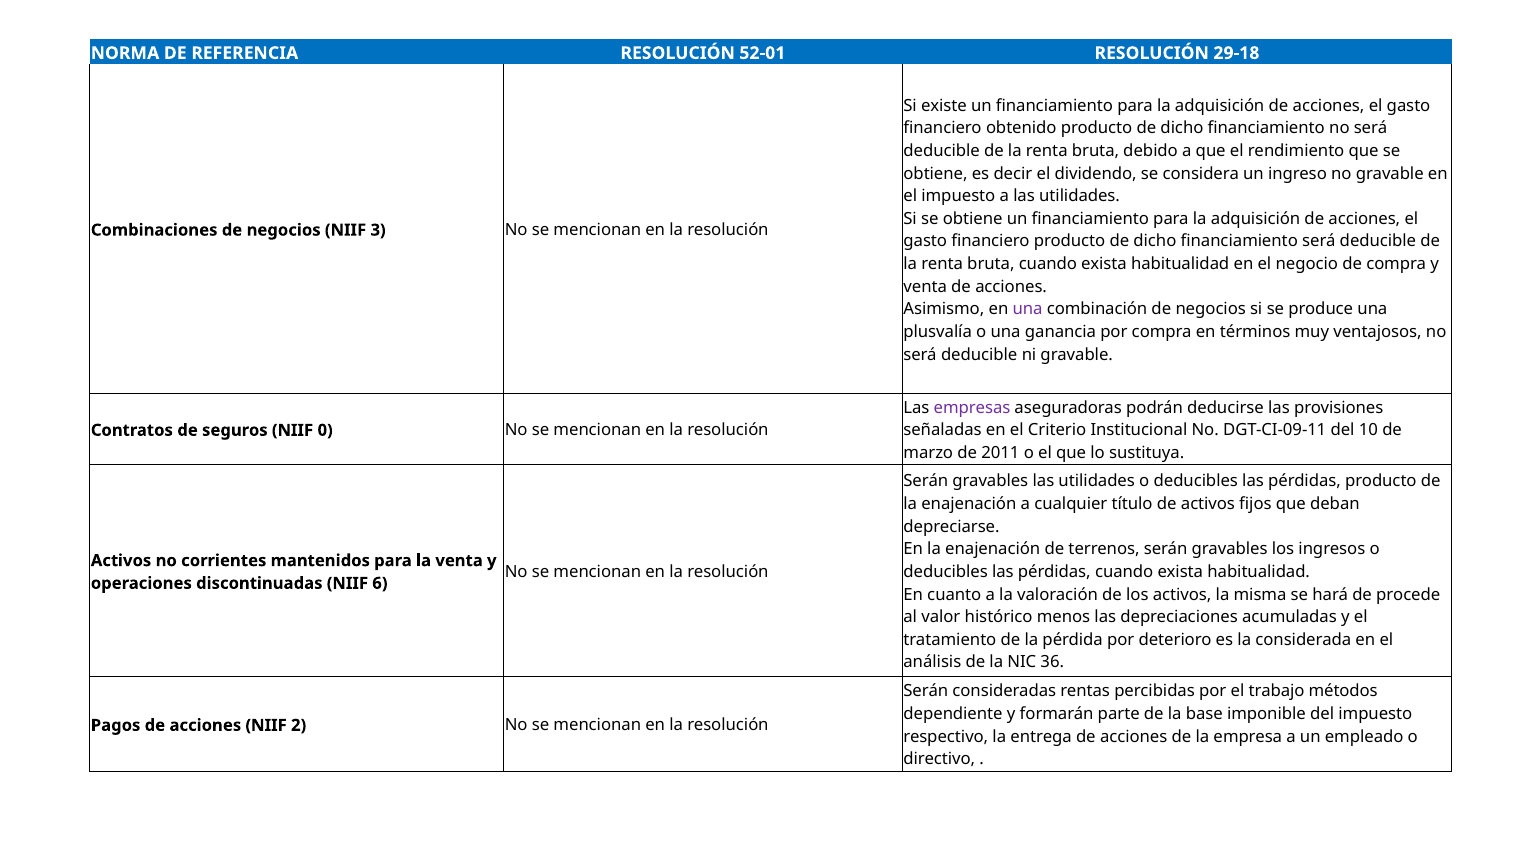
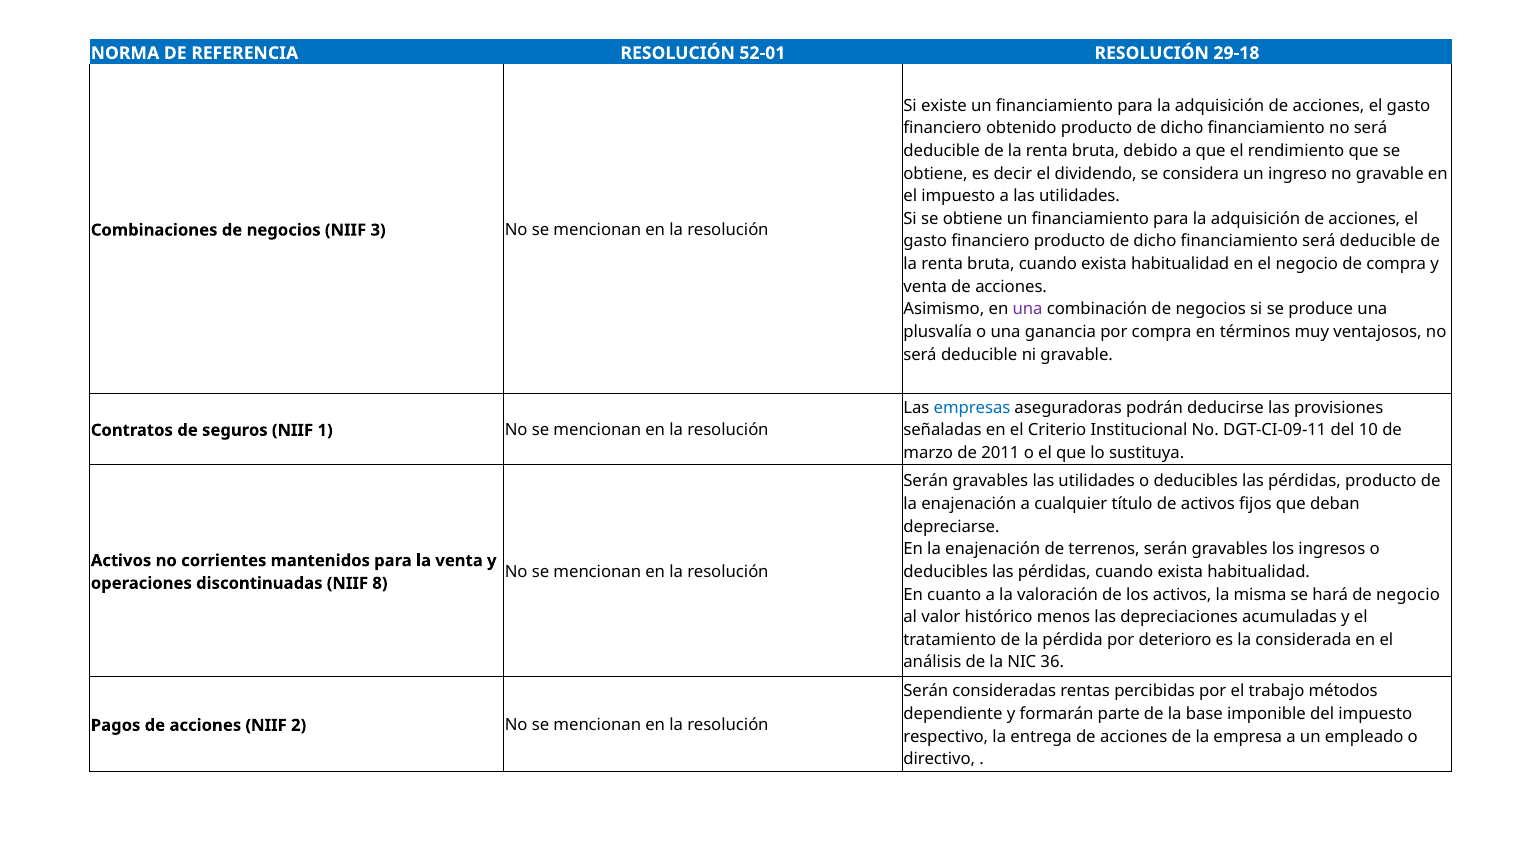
empresas colour: purple -> blue
0: 0 -> 1
6: 6 -> 8
de procede: procede -> negocio
